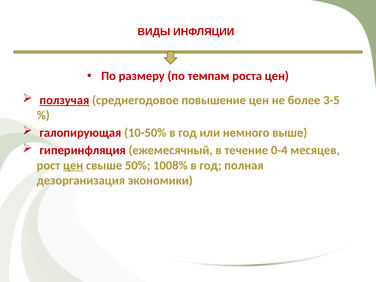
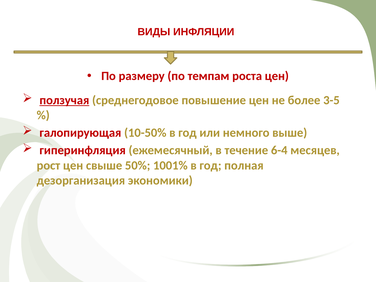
0-4: 0-4 -> 6-4
цен at (73, 165) underline: present -> none
1008%: 1008% -> 1001%
